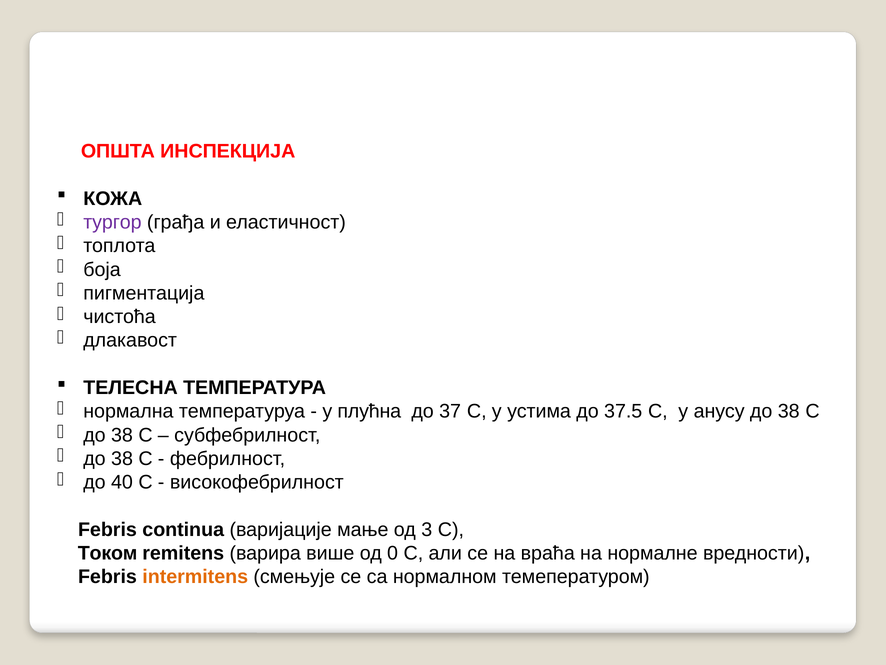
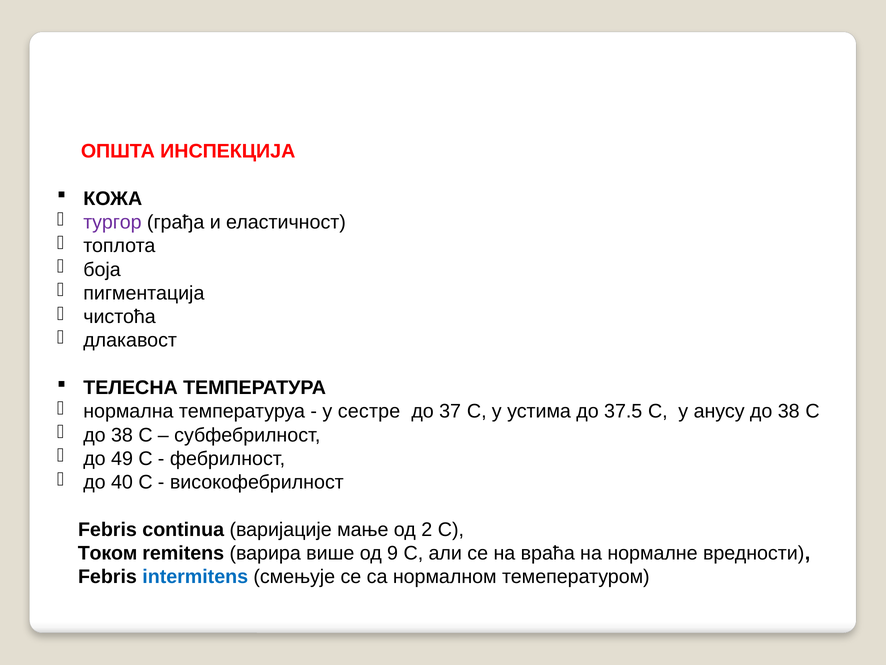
плућна: плућна -> сестре
38 at (122, 458): 38 -> 49
3: 3 -> 2
0: 0 -> 9
intermitens colour: orange -> blue
